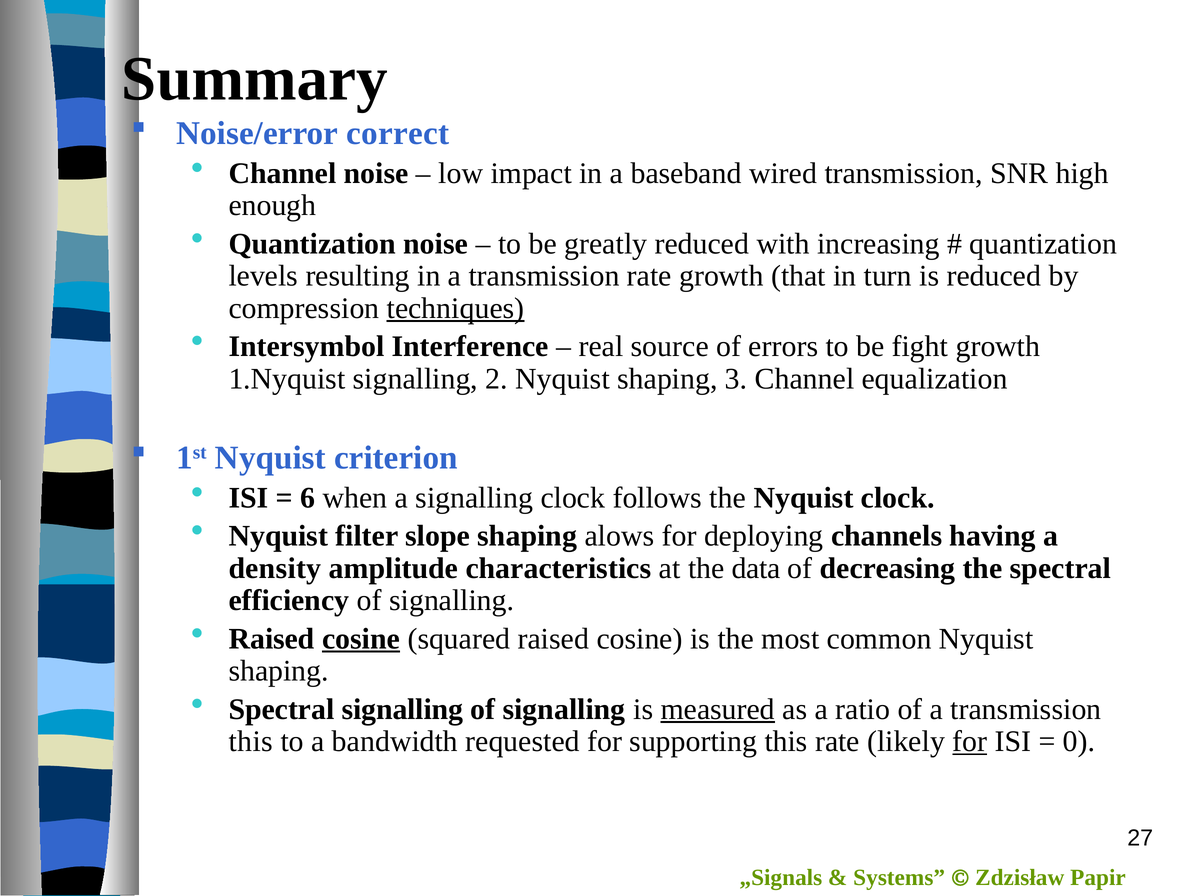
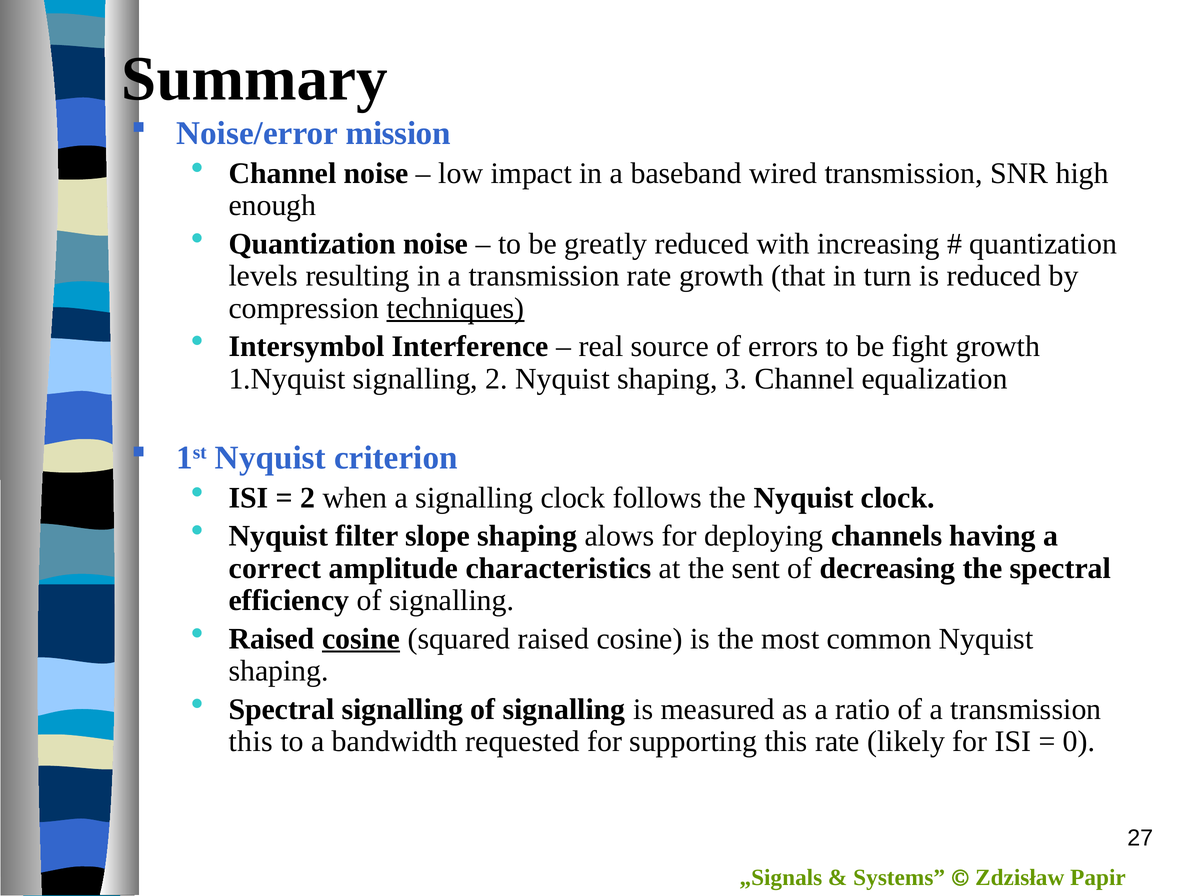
correct: correct -> mission
6 at (308, 498): 6 -> 2
density: density -> correct
data: data -> sent
measured underline: present -> none
for at (970, 742) underline: present -> none
